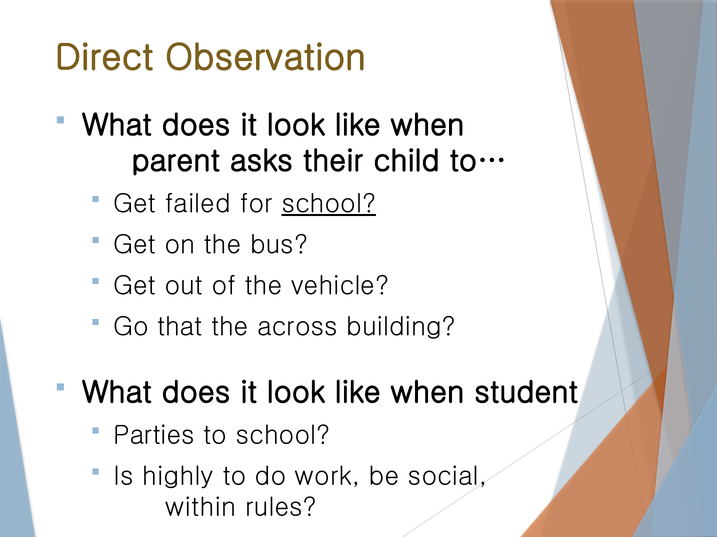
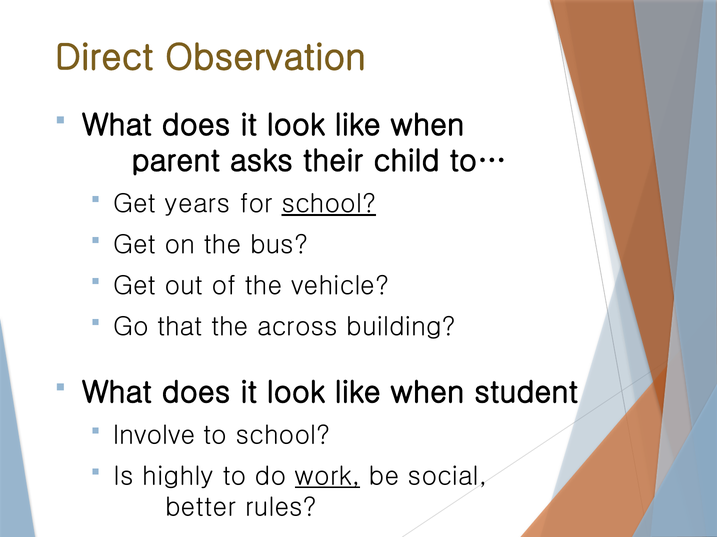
failed: failed -> years
Parties: Parties -> Involve
work underline: none -> present
within: within -> better
